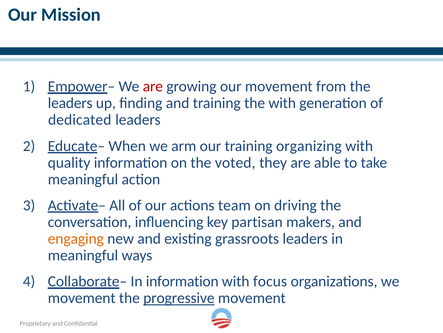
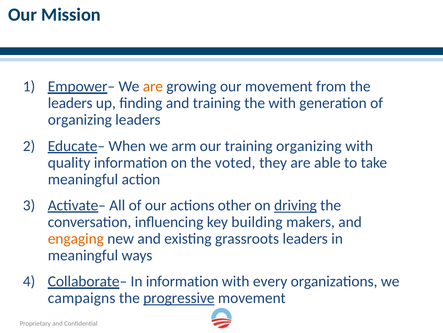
are at (153, 86) colour: red -> orange
dedicated at (80, 120): dedicated -> organizing
team: team -> other
driving underline: none -> present
partisan: partisan -> building
focus: focus -> every
movement at (82, 297): movement -> campaigns
